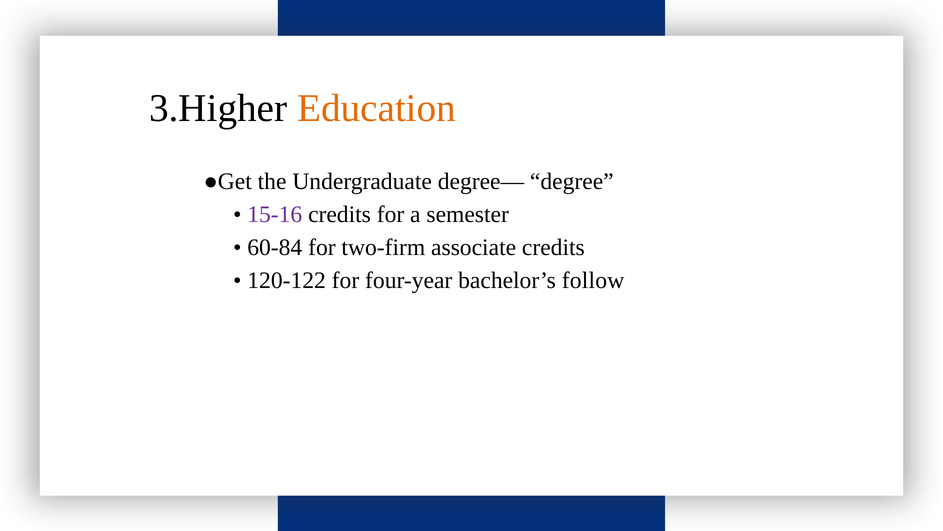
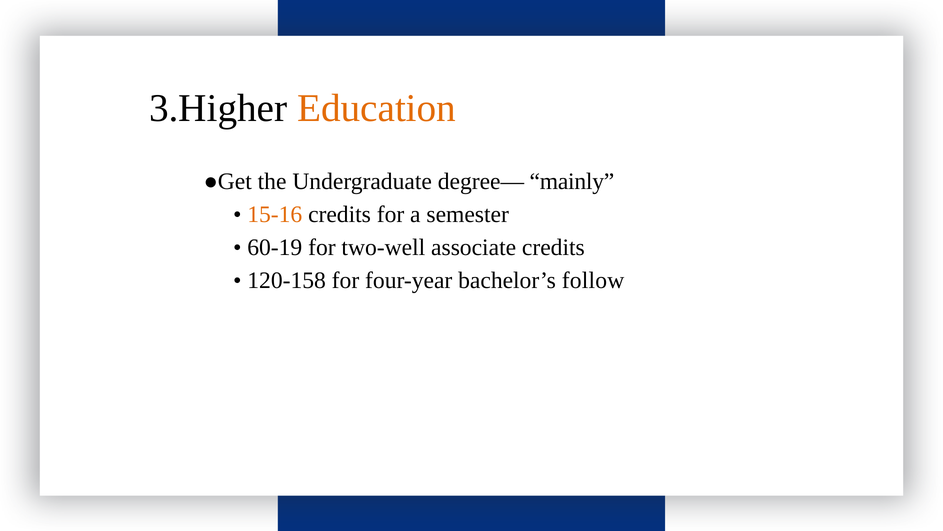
degree: degree -> mainly
15-16 colour: purple -> orange
60-84: 60-84 -> 60-19
two-firm: two-firm -> two-well
120-122: 120-122 -> 120-158
